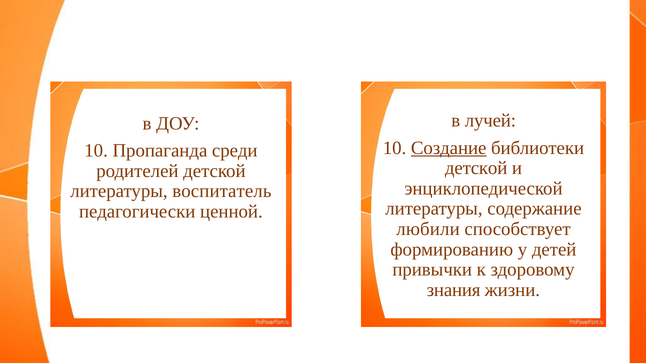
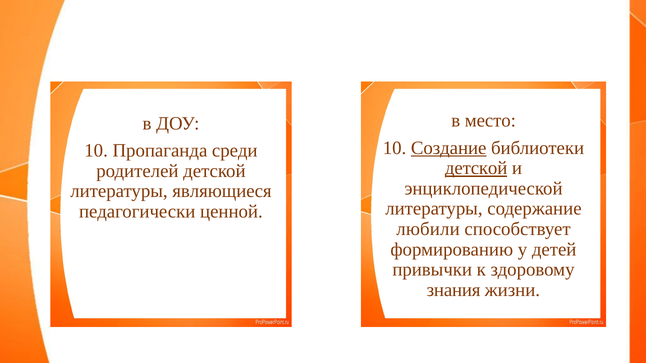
лучей: лучей -> место
детской at (476, 168) underline: none -> present
воспитатель: воспитатель -> являющиеся
